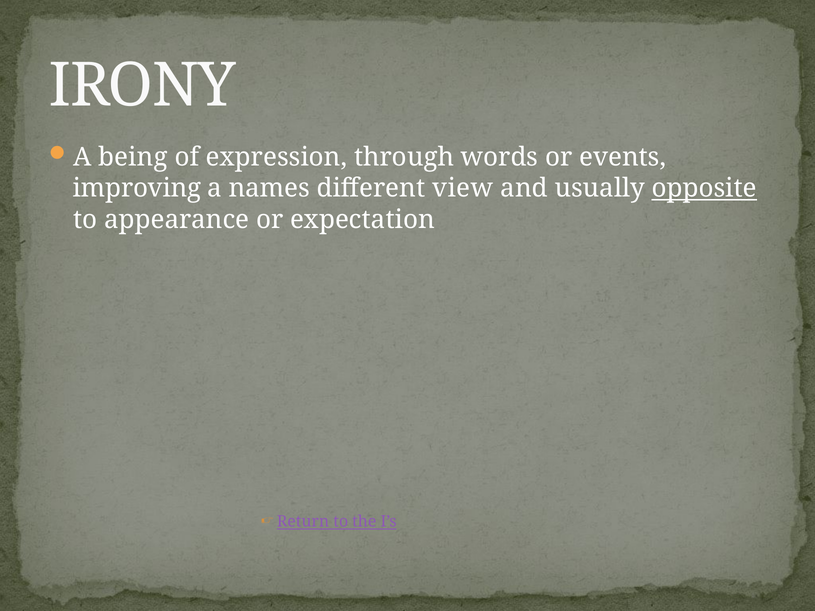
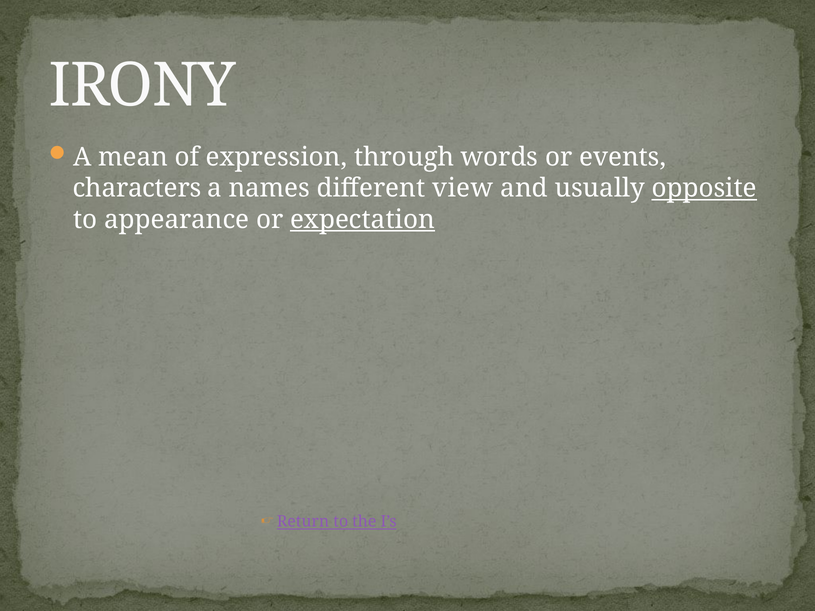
being: being -> mean
improving: improving -> characters
expectation underline: none -> present
